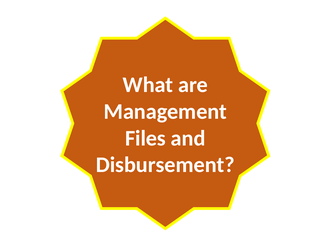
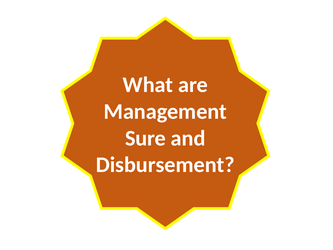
Files: Files -> Sure
